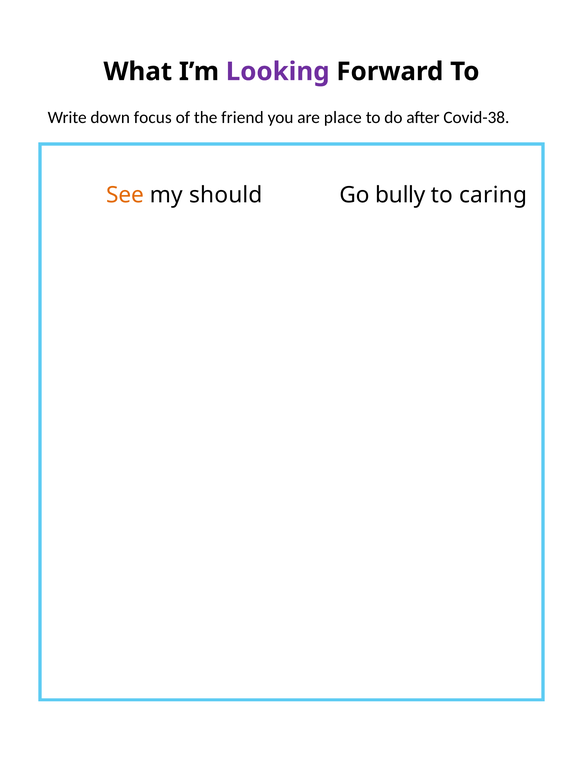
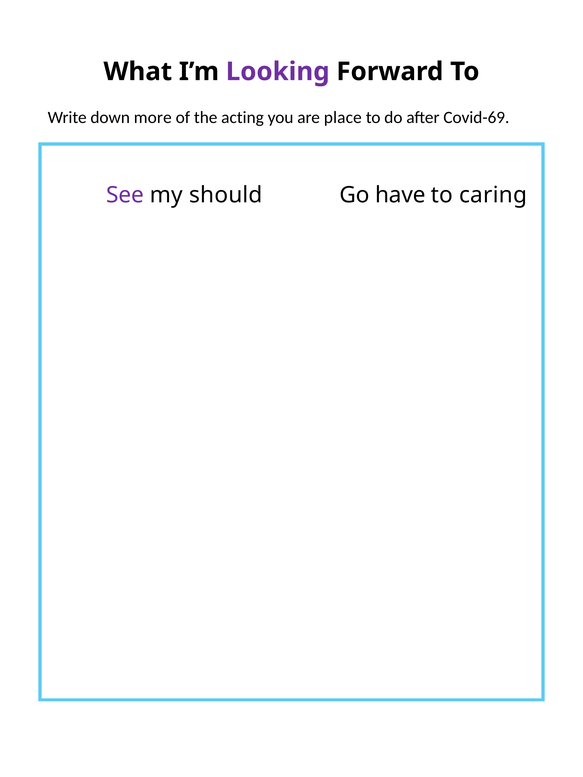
focus: focus -> more
friend: friend -> acting
Covid-38: Covid-38 -> Covid-69
See colour: orange -> purple
bully: bully -> have
